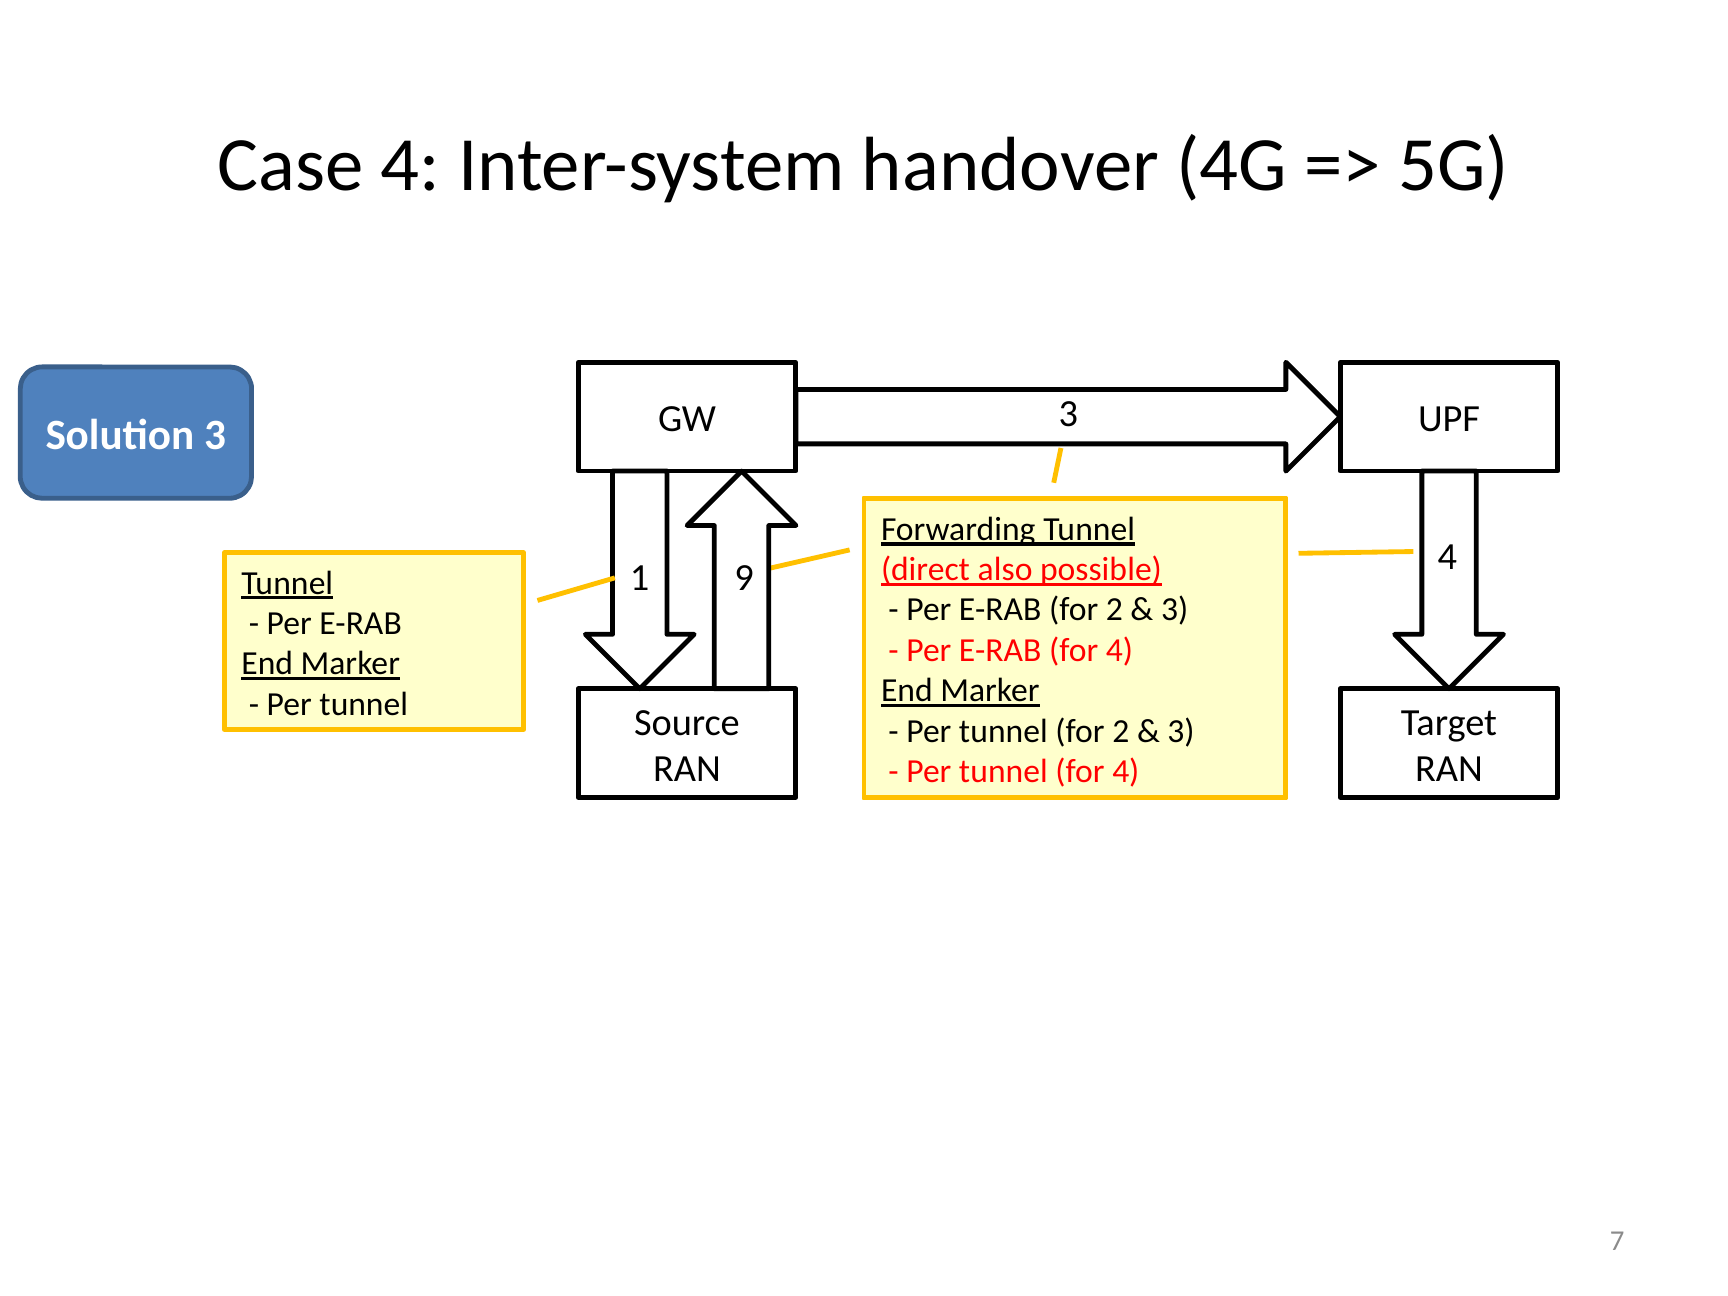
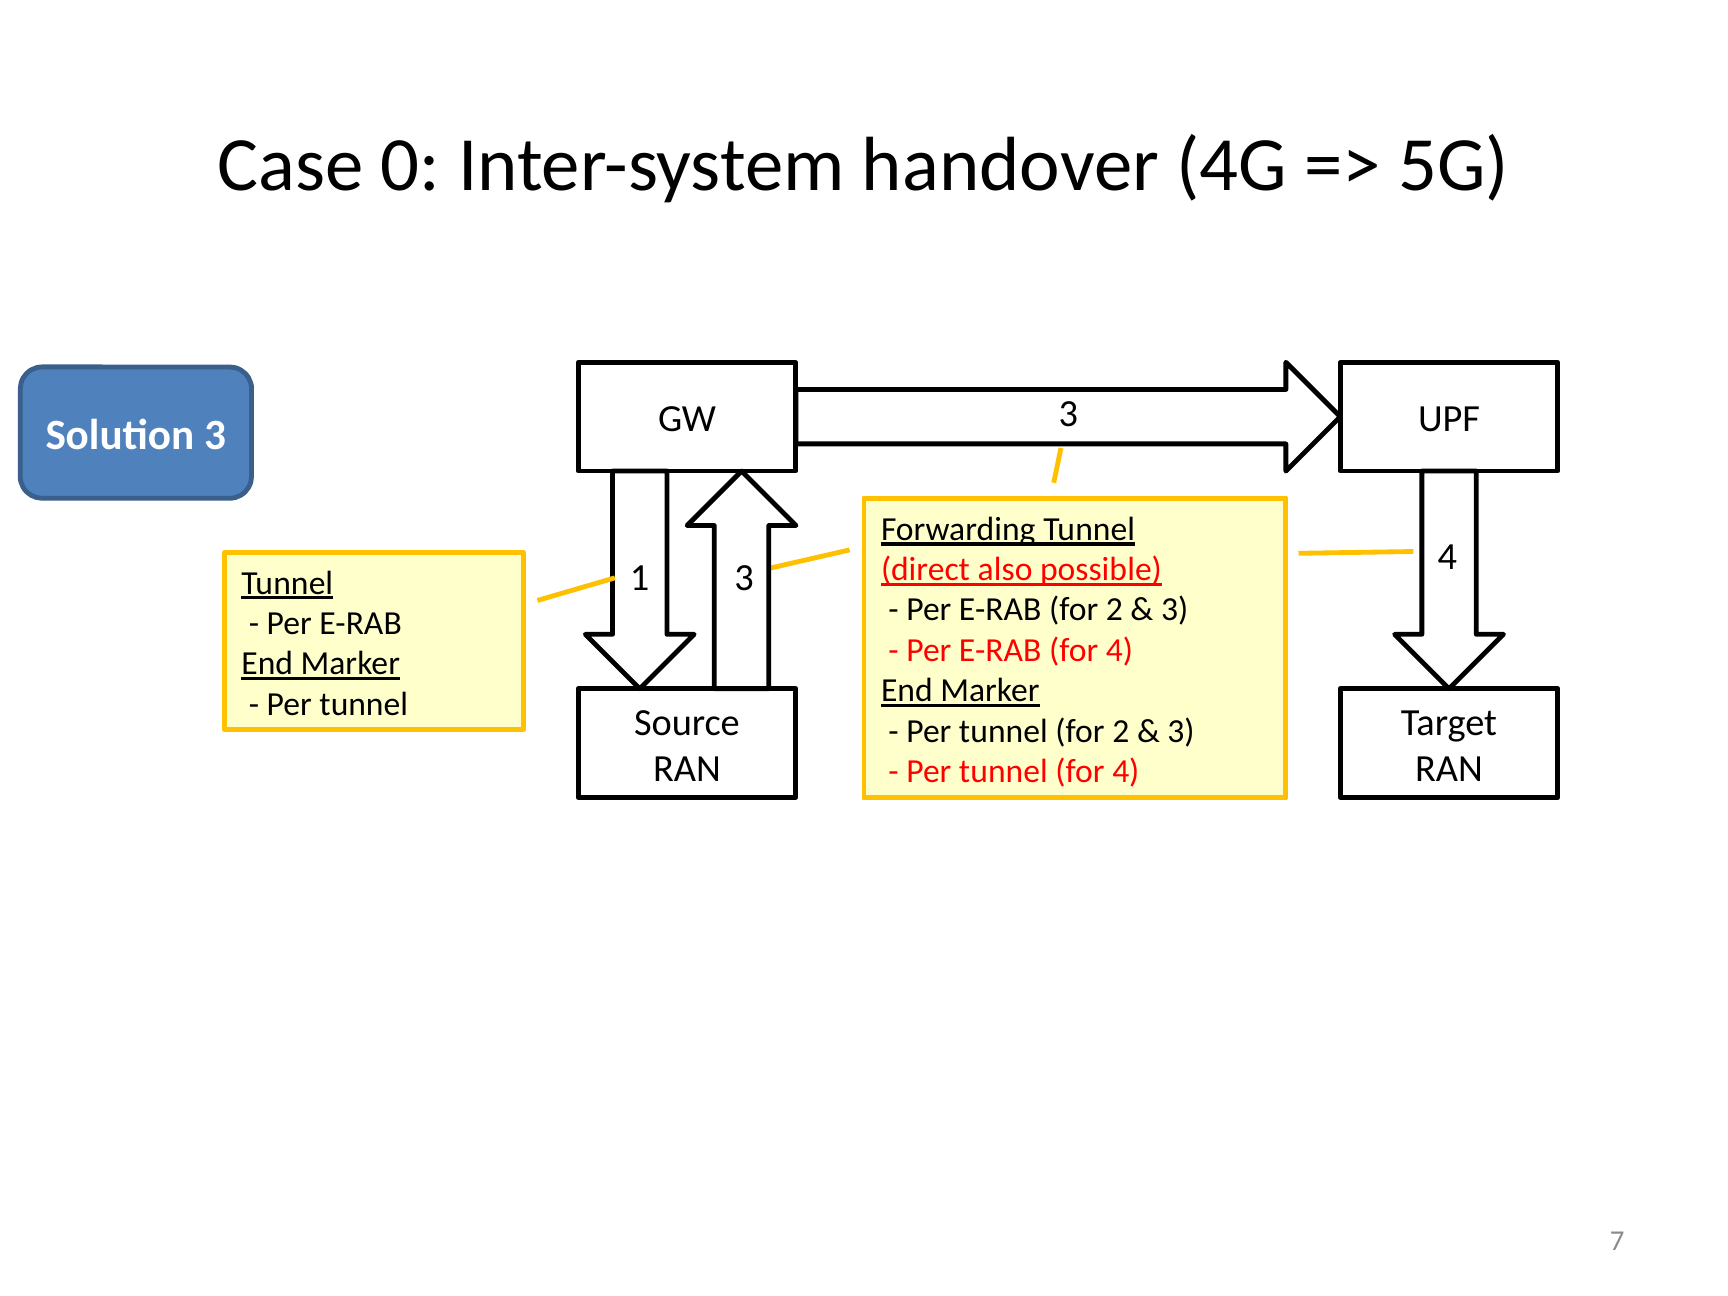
Case 4: 4 -> 0
1 9: 9 -> 3
